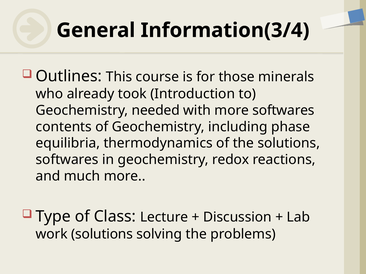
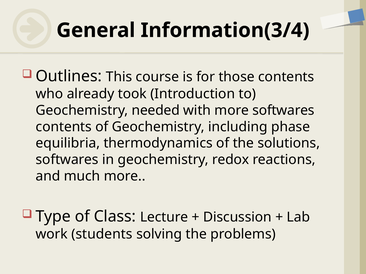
those minerals: minerals -> contents
work solutions: solutions -> students
